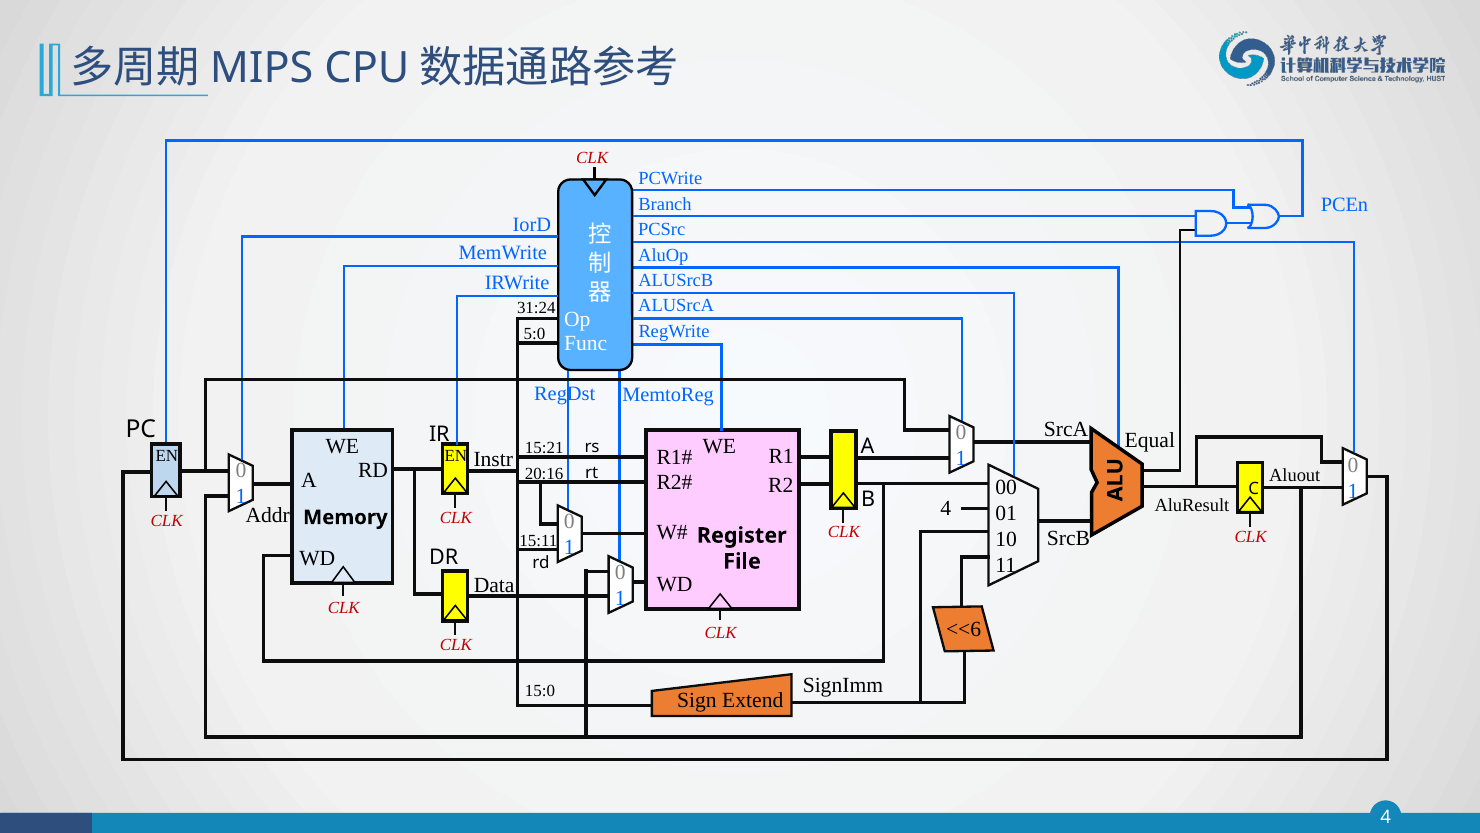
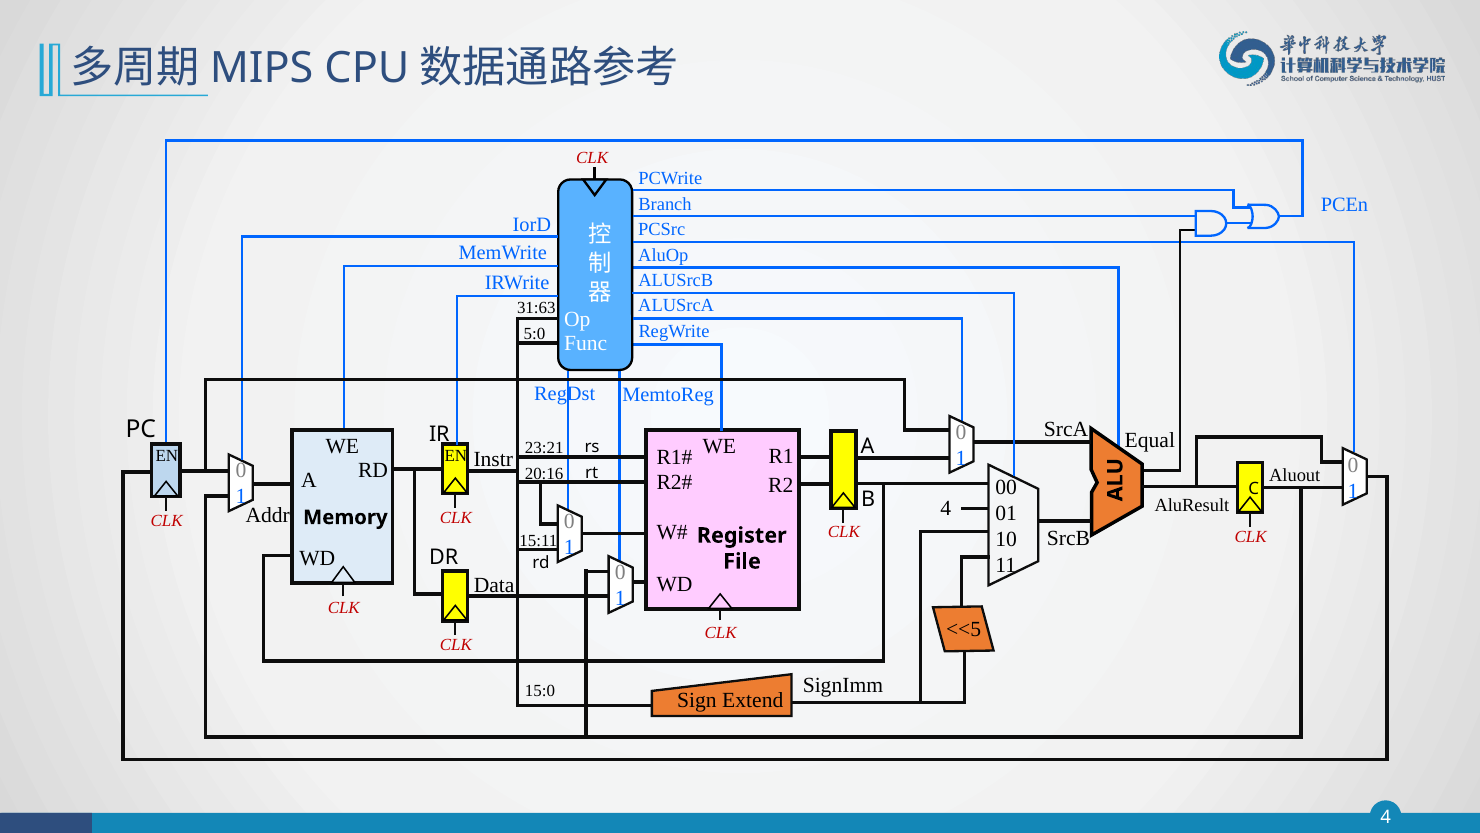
31:24: 31:24 -> 31:63
15:21: 15:21 -> 23:21
<<6: <<6 -> <<5
